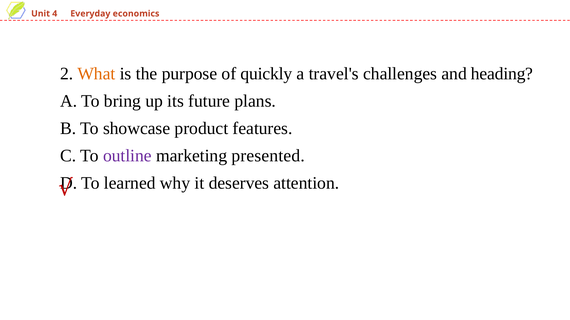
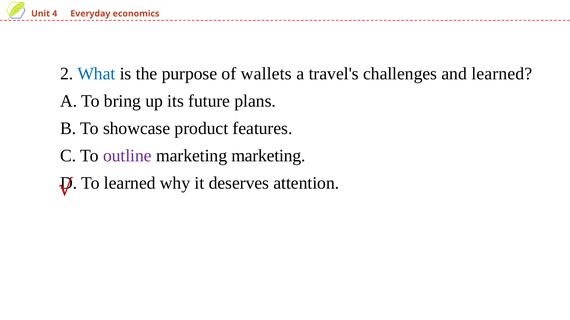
What colour: orange -> blue
quickly: quickly -> wallets
and heading: heading -> learned
marketing presented: presented -> marketing
